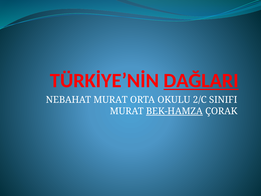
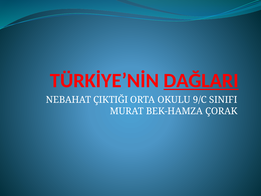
NEBAHAT MURAT: MURAT -> ÇIKTIĞI
2/C: 2/C -> 9/C
BEK-HAMZA underline: present -> none
